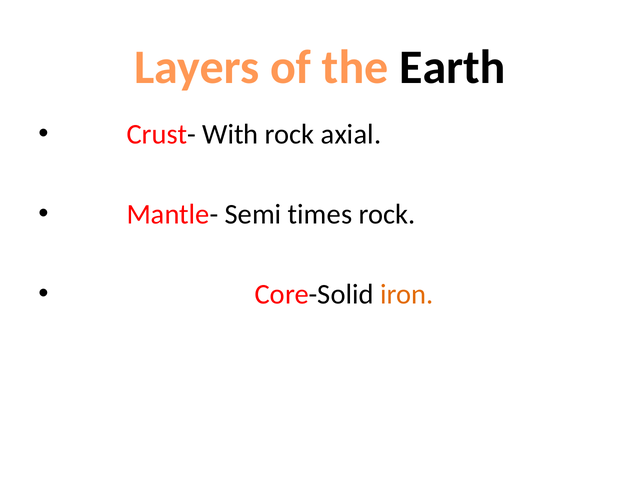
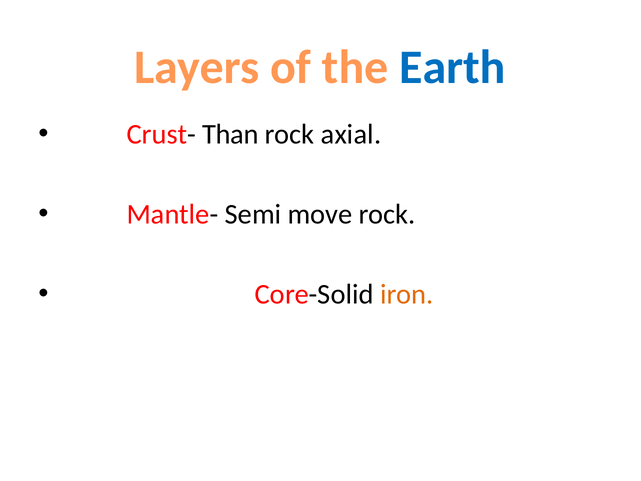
Earth colour: black -> blue
With: With -> Than
times: times -> move
